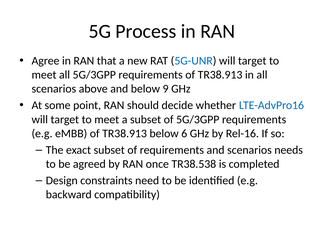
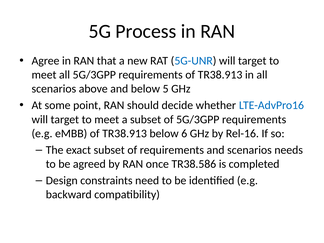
9: 9 -> 5
TR38.538: TR38.538 -> TR38.586
